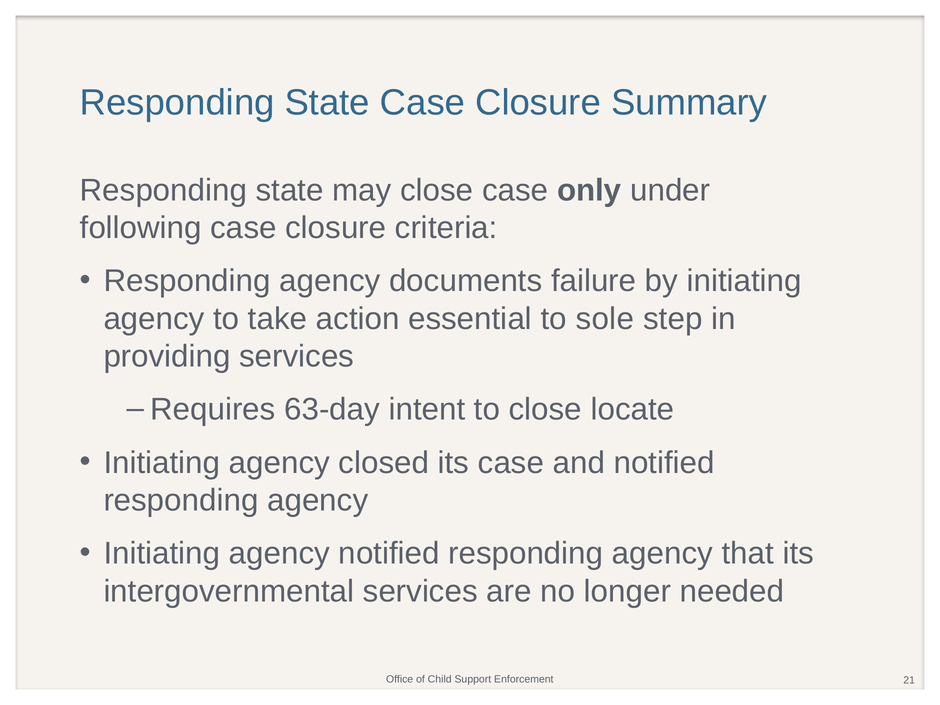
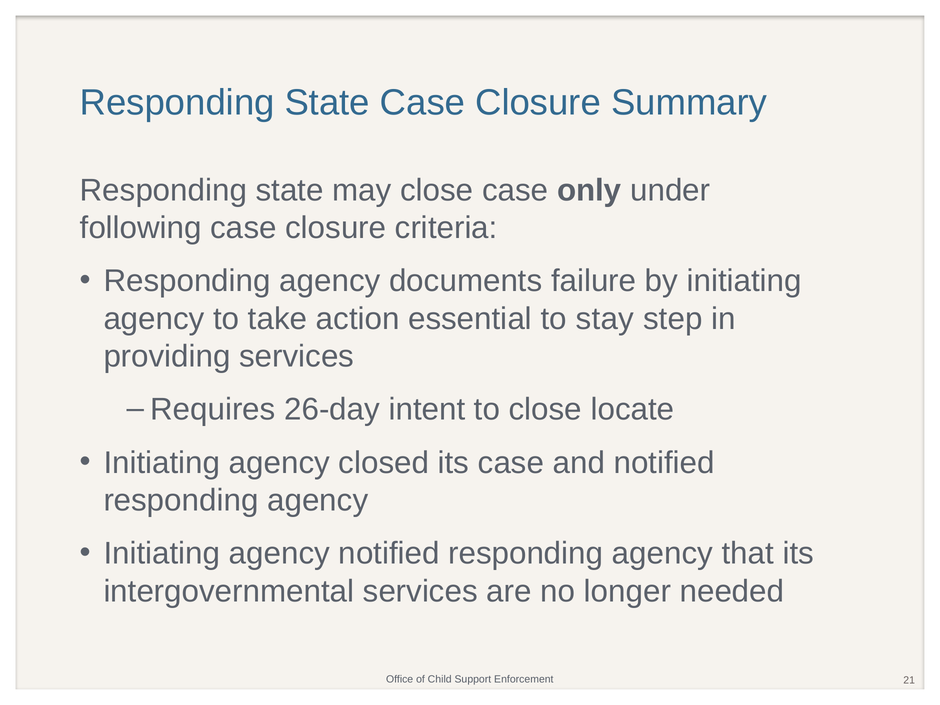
sole: sole -> stay
63-day: 63-day -> 26-day
